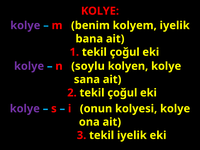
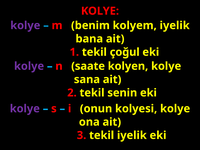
soylu: soylu -> saate
2 tekil çoğul: çoğul -> senin
